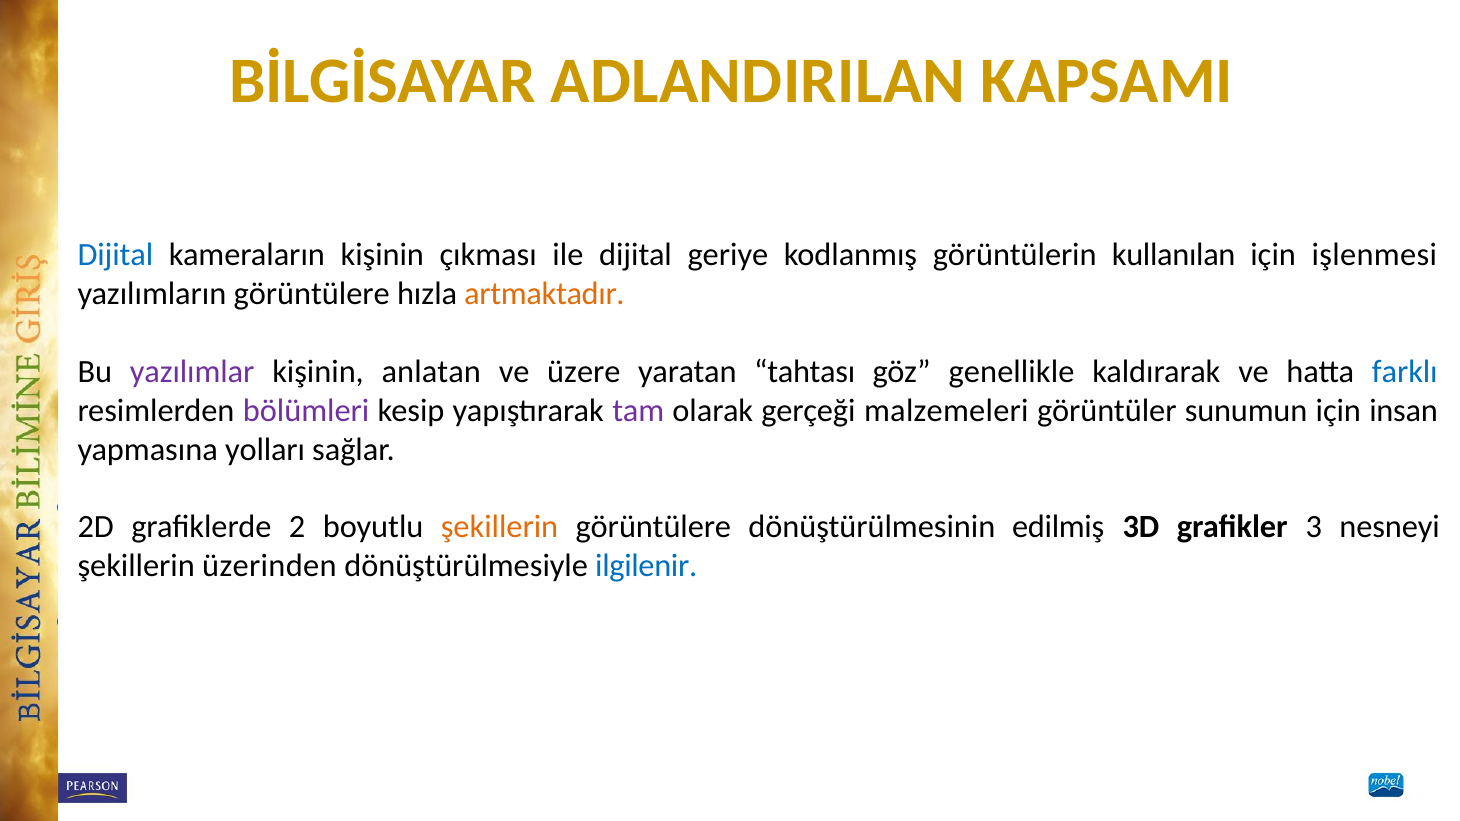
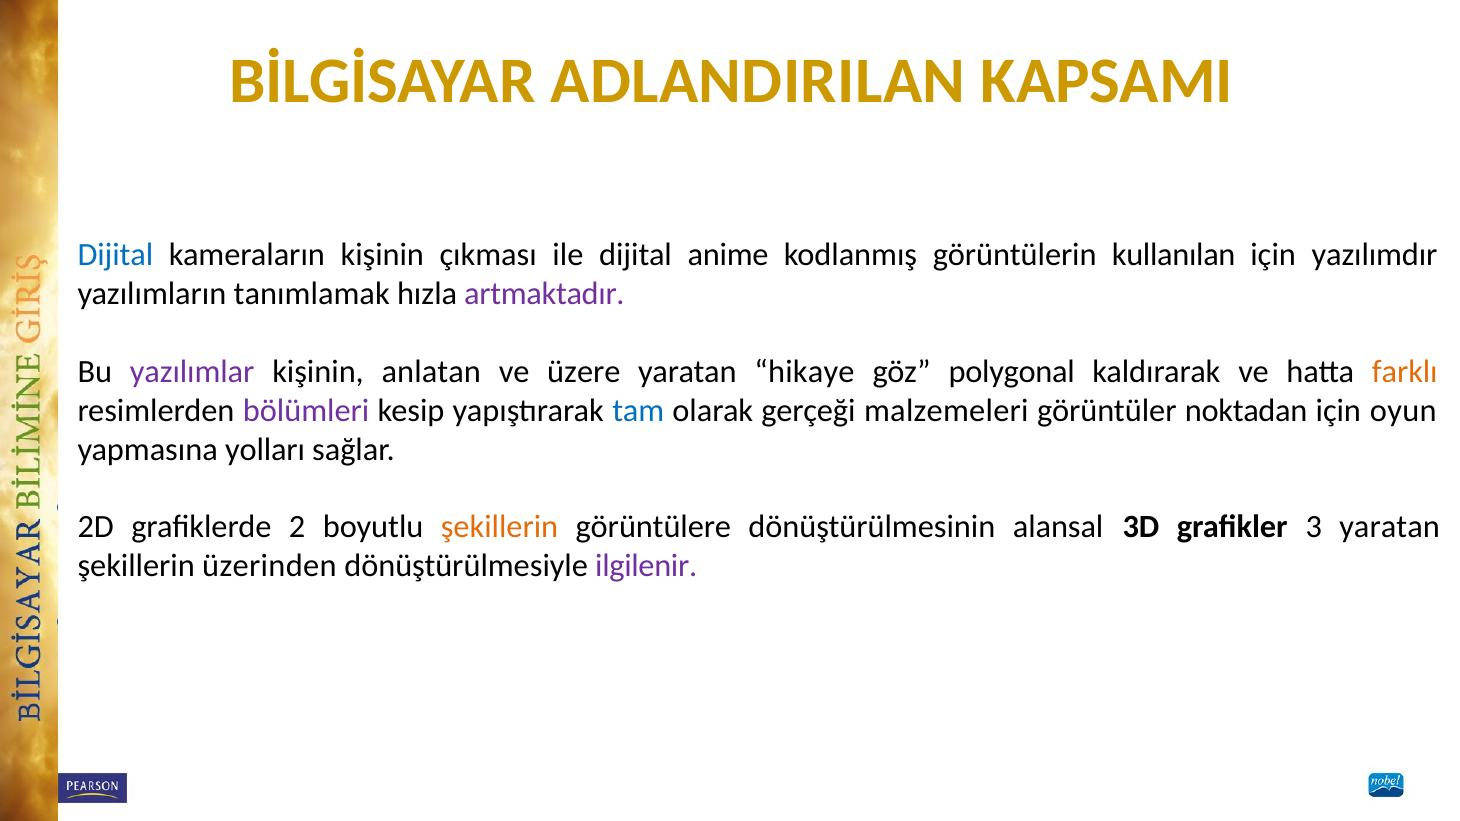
geriye: geriye -> anime
işlenmesi: işlenmesi -> yazılımdır
yazılımların görüntülere: görüntülere -> tanımlamak
artmaktadır colour: orange -> purple
tahtası: tahtası -> hikaye
genellikle: genellikle -> polygonal
farklı colour: blue -> orange
tam colour: purple -> blue
sunumun: sunumun -> noktadan
insan: insan -> oyun
edilmiş: edilmiş -> alansal
3 nesneyi: nesneyi -> yaratan
ilgilenir colour: blue -> purple
